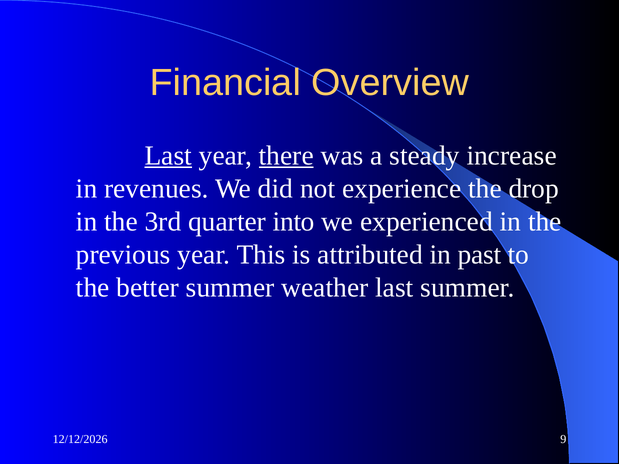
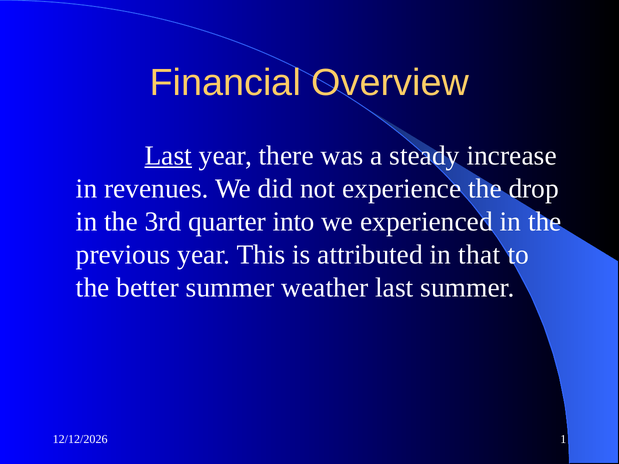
there underline: present -> none
past: past -> that
9: 9 -> 1
